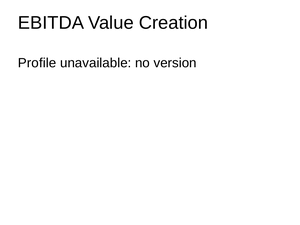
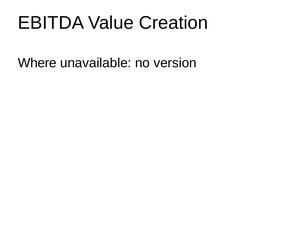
Profile: Profile -> Where
